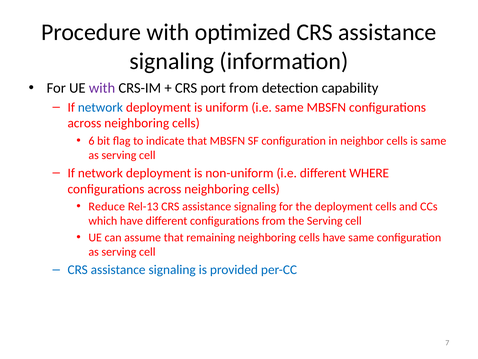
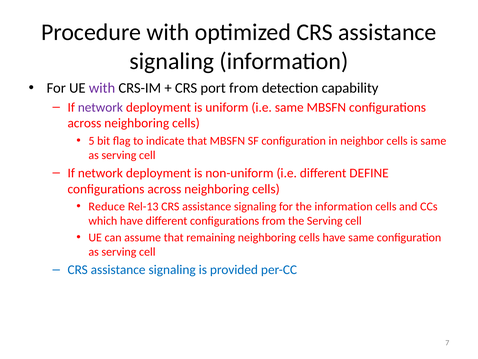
network at (100, 107) colour: blue -> purple
6: 6 -> 5
WHERE: WHERE -> DEFINE
the deployment: deployment -> information
